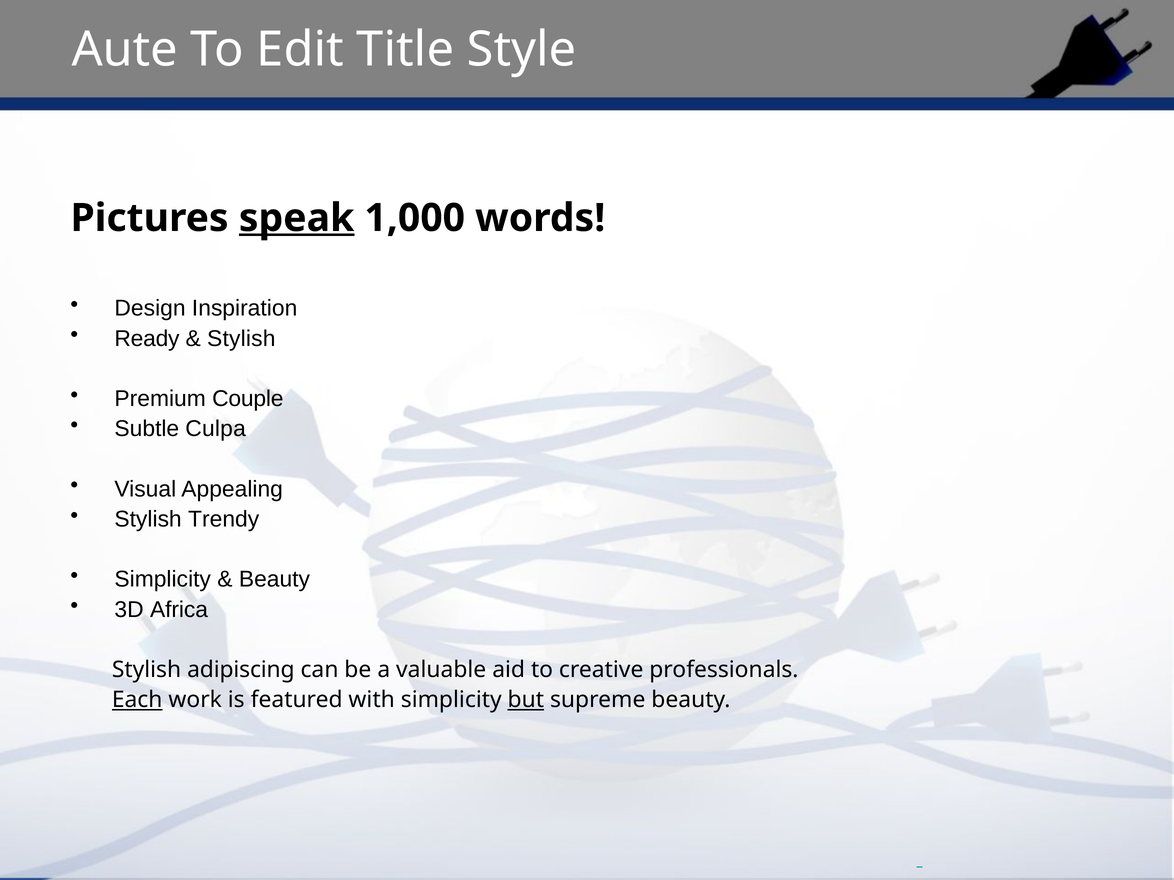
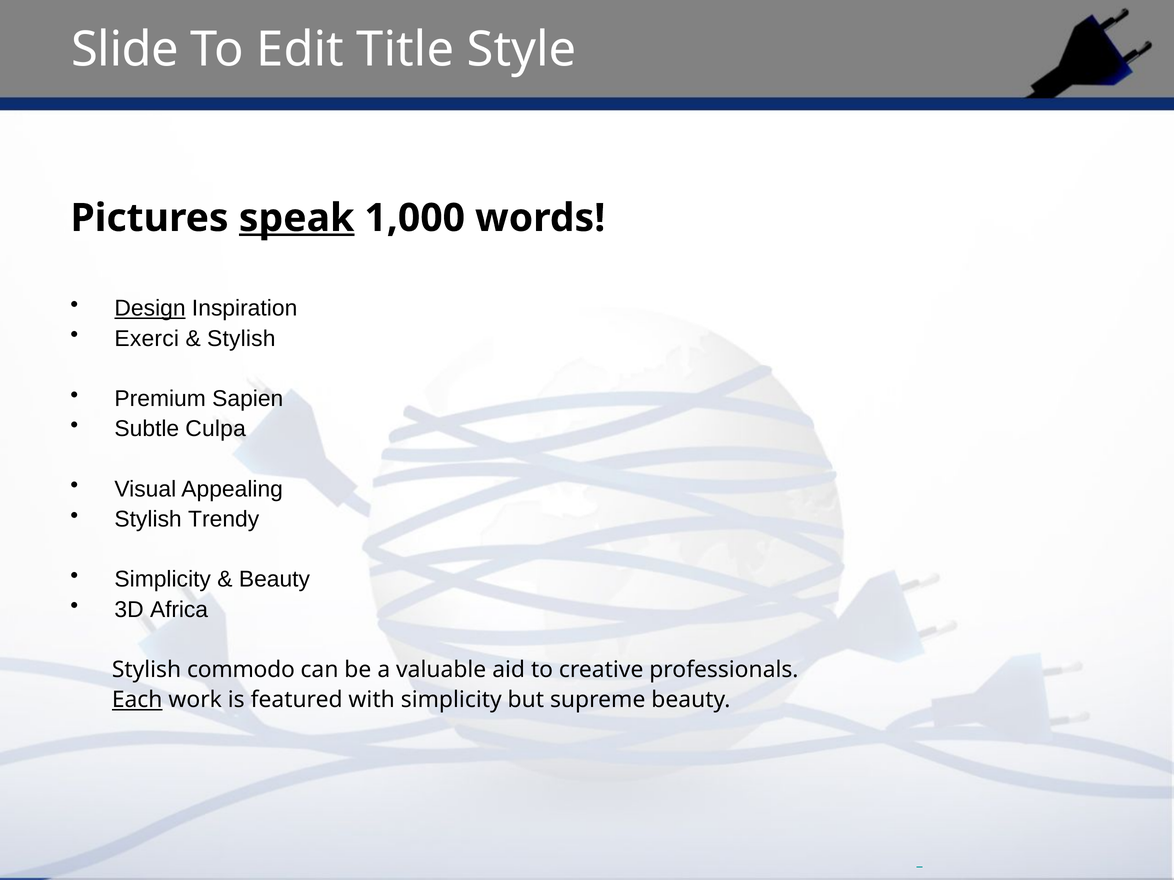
Aute: Aute -> Slide
Design underline: none -> present
Ready: Ready -> Exerci
Couple: Couple -> Sapien
adipiscing: adipiscing -> commodo
but underline: present -> none
